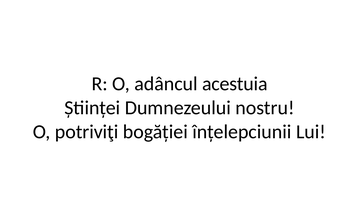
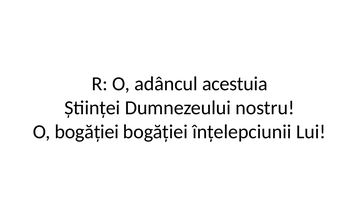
O potriviţi: potriviţi -> bogăției
